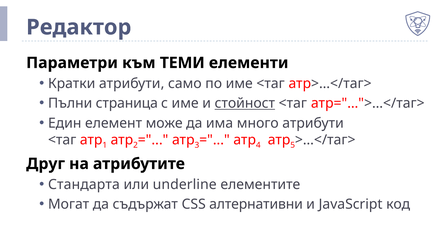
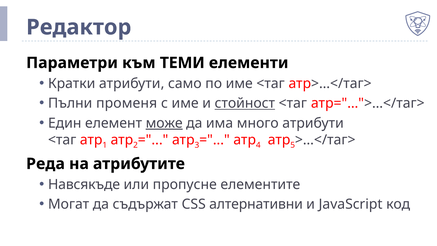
страница: страница -> променя
може underline: none -> present
Друг: Друг -> Реда
Стандарта: Стандарта -> Навсякъде
underline: underline -> пропусне
